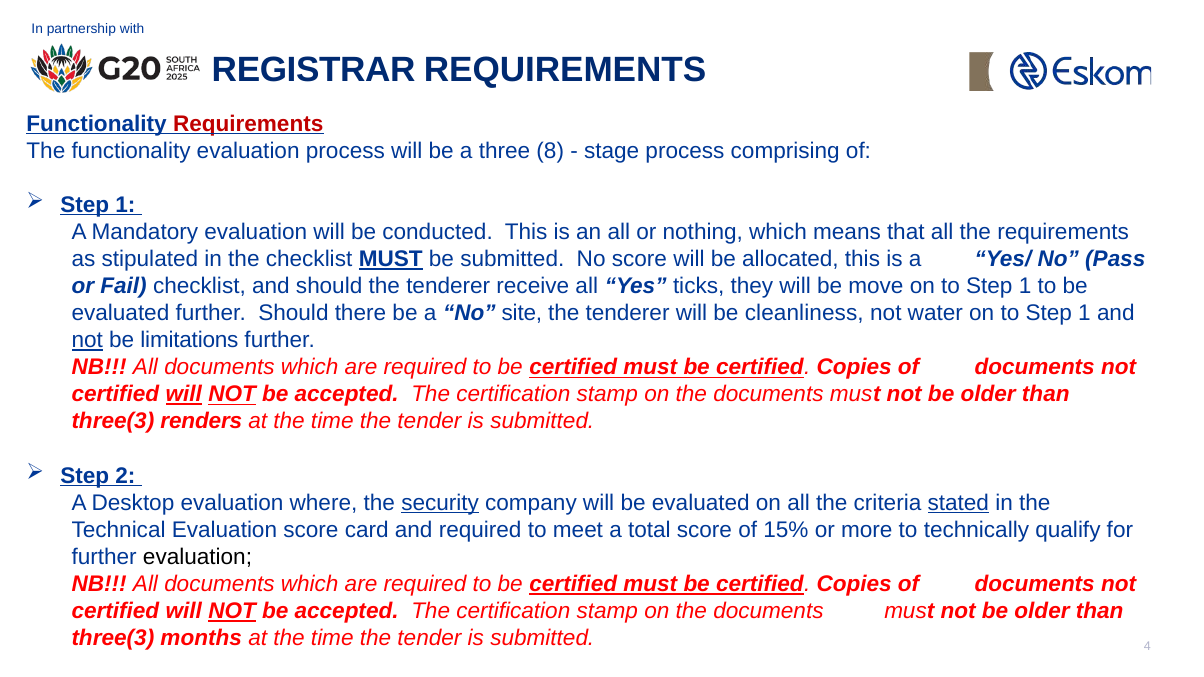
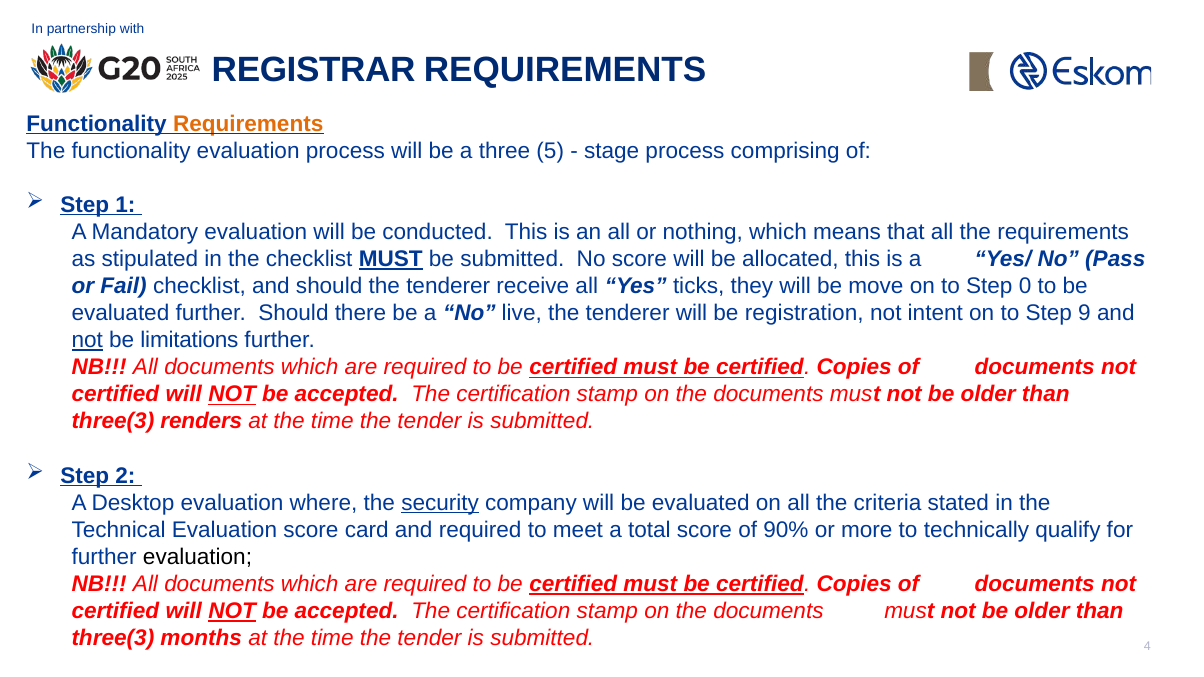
Requirements at (248, 124) colour: red -> orange
8: 8 -> 5
1 at (1025, 286): 1 -> 0
site: site -> live
cleanliness: cleanliness -> registration
water: water -> intent
1 at (1084, 313): 1 -> 9
will at (184, 395) underline: present -> none
stated underline: present -> none
15%: 15% -> 90%
